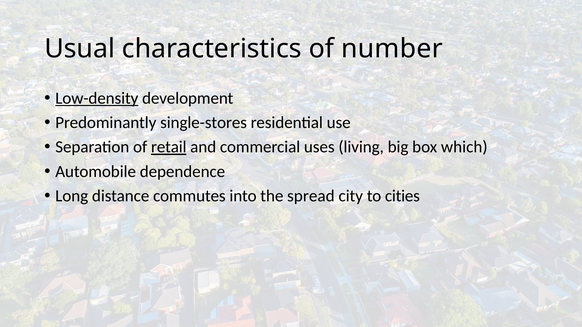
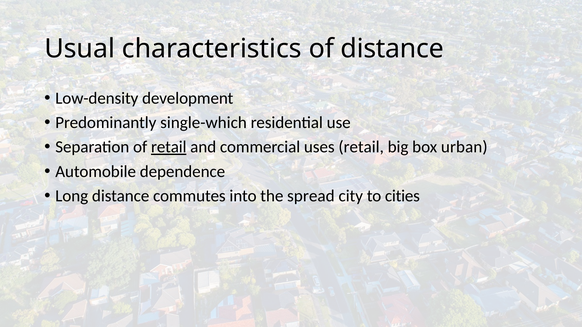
of number: number -> distance
Low-density underline: present -> none
single-stores: single-stores -> single-which
uses living: living -> retail
which: which -> urban
